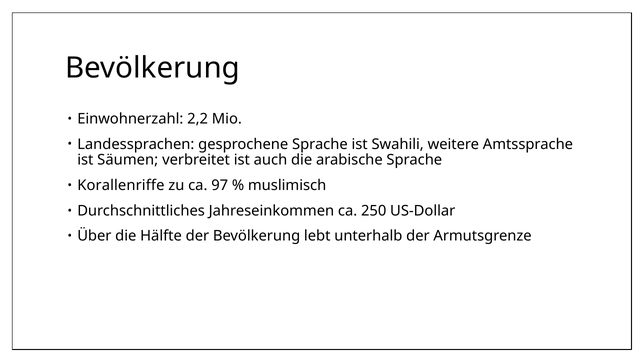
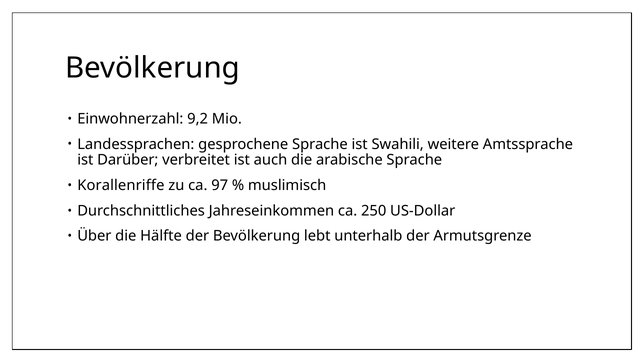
2,2: 2,2 -> 9,2
Säumen: Säumen -> Darüber
